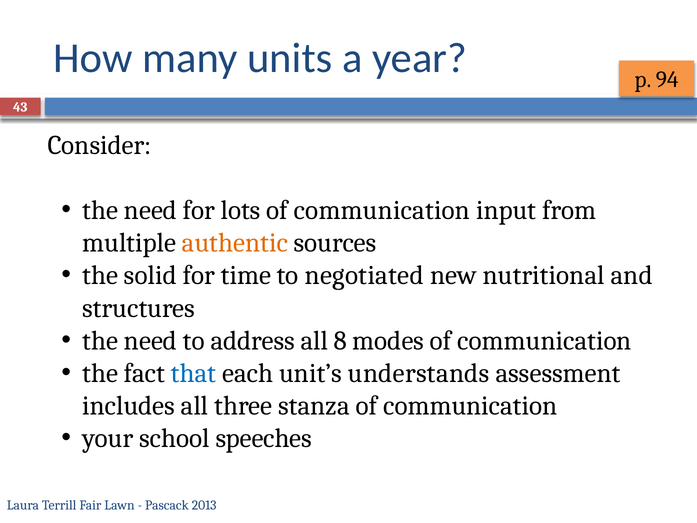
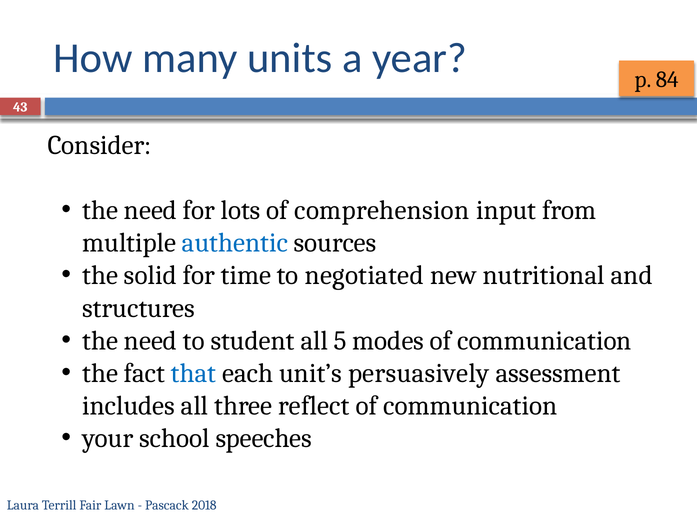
94: 94 -> 84
lots of communication: communication -> comprehension
authentic colour: orange -> blue
address: address -> student
8: 8 -> 5
understands: understands -> persuasively
stanza: stanza -> reflect
2013: 2013 -> 2018
